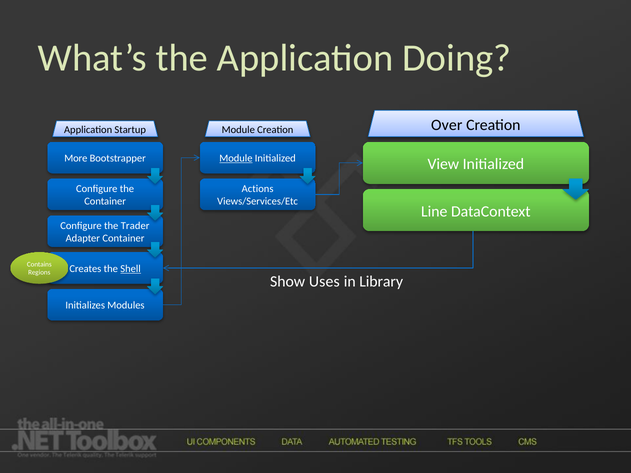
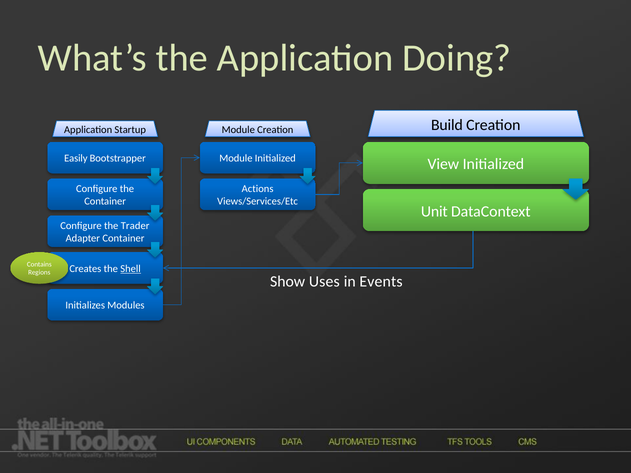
Over: Over -> Build
More: More -> Easily
Module at (236, 158) underline: present -> none
Line: Line -> Unit
Library: Library -> Events
